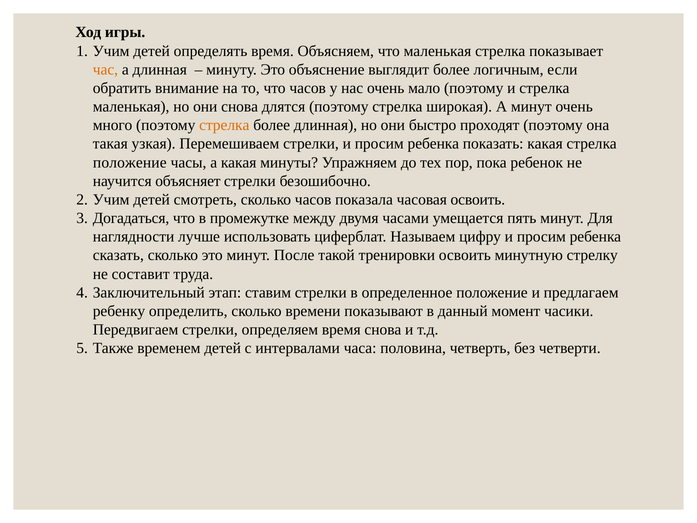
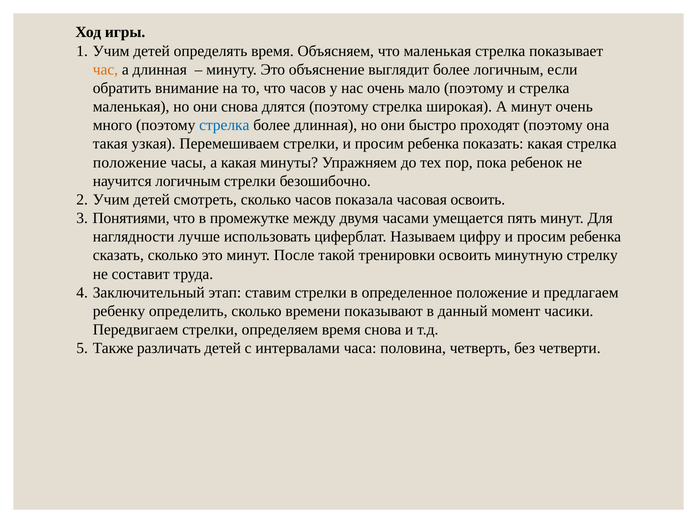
стрелка at (224, 125) colour: orange -> blue
научится объясняет: объясняет -> логичным
Догадаться: Догадаться -> Понятиями
временем: временем -> различать
